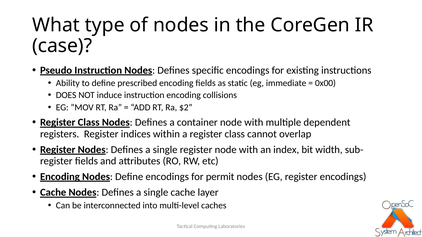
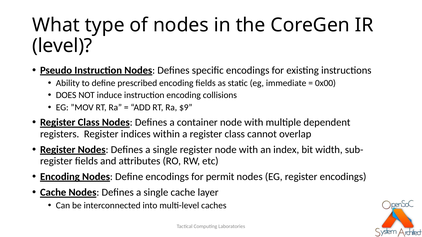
case: case -> level
$2: $2 -> $9
